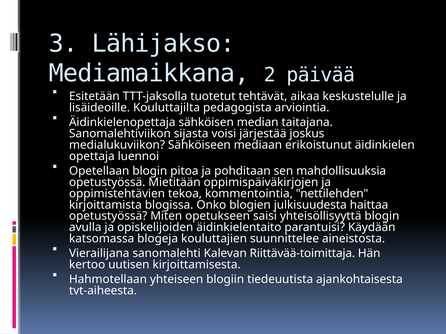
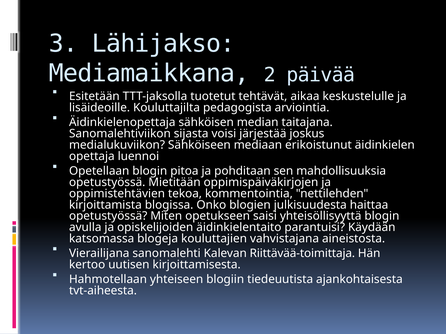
suunnittelee: suunnittelee -> vahvistajana
